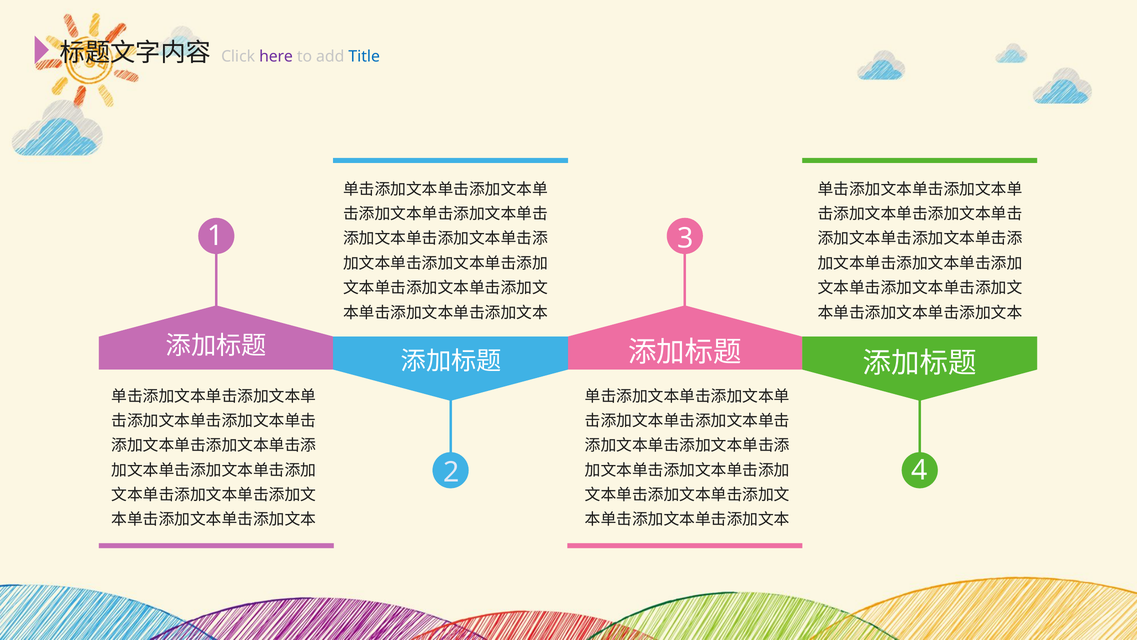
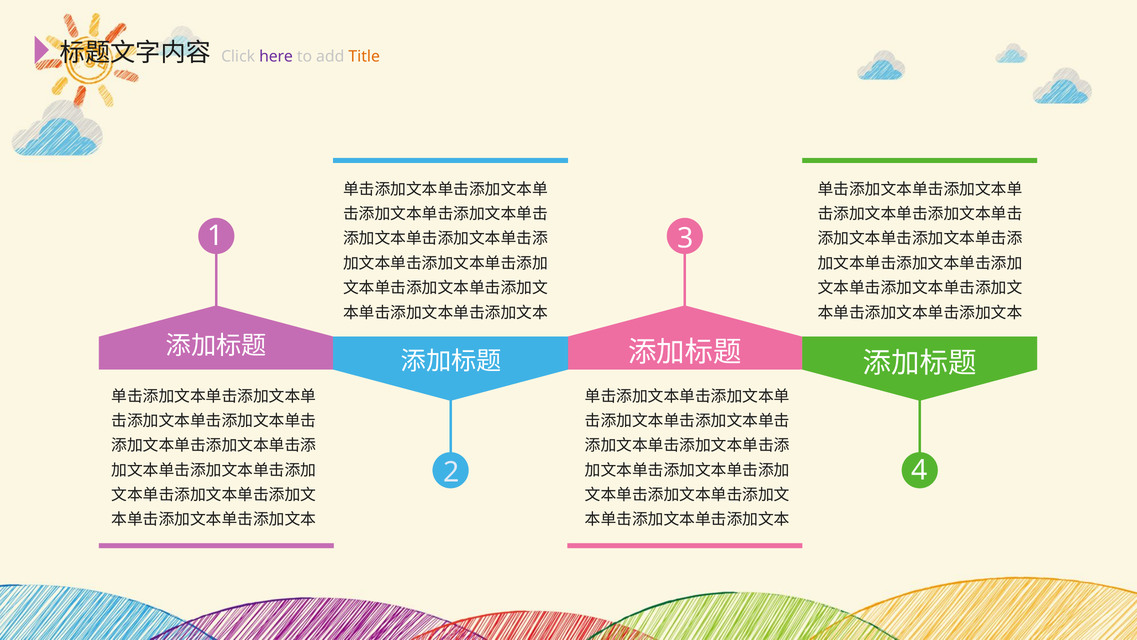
Title colour: blue -> orange
